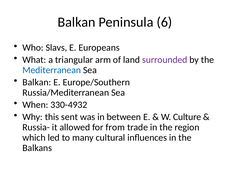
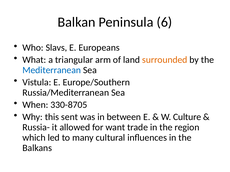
surrounded colour: purple -> orange
Balkan at (37, 83): Balkan -> Vistula
330-4932: 330-4932 -> 330-8705
from: from -> want
